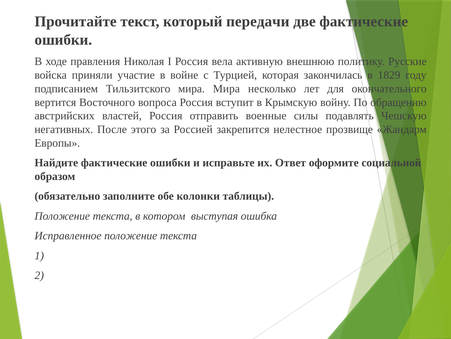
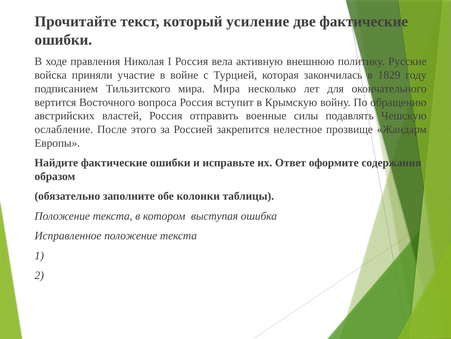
передачи: передачи -> усиление
негативных: негативных -> ослабление
социальной: социальной -> содержания
